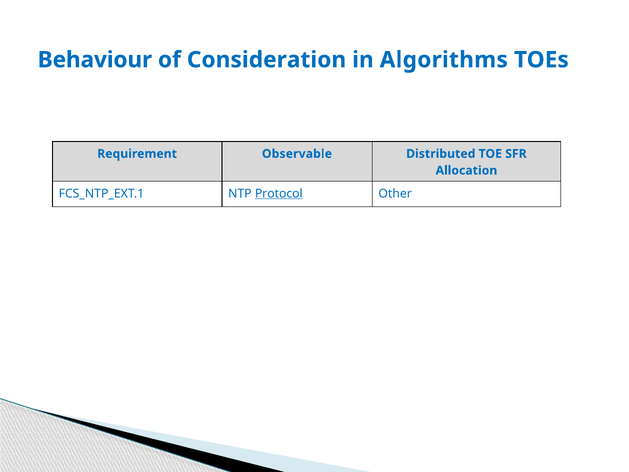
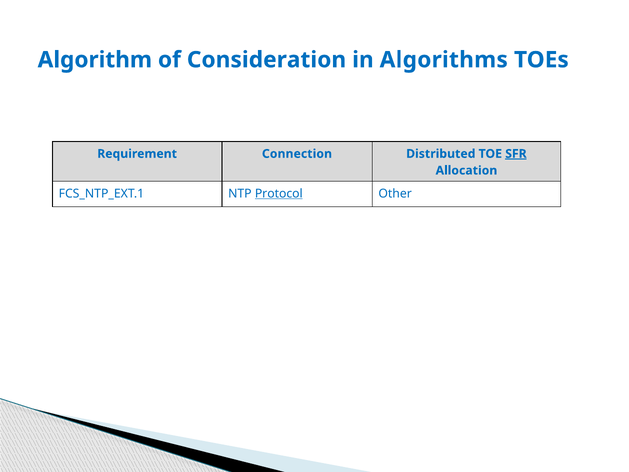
Behaviour: Behaviour -> Algorithm
Observable: Observable -> Connection
SFR underline: none -> present
